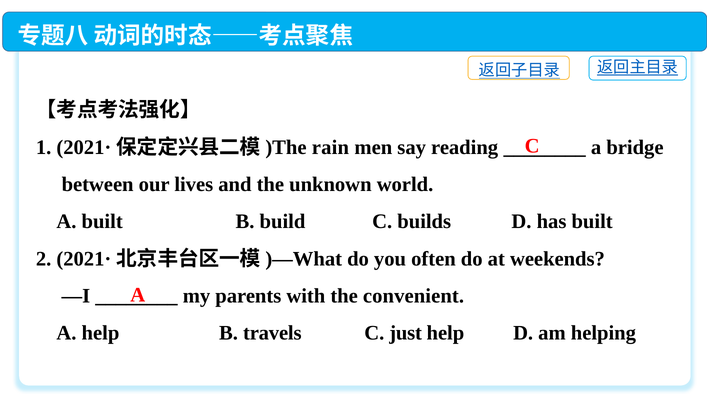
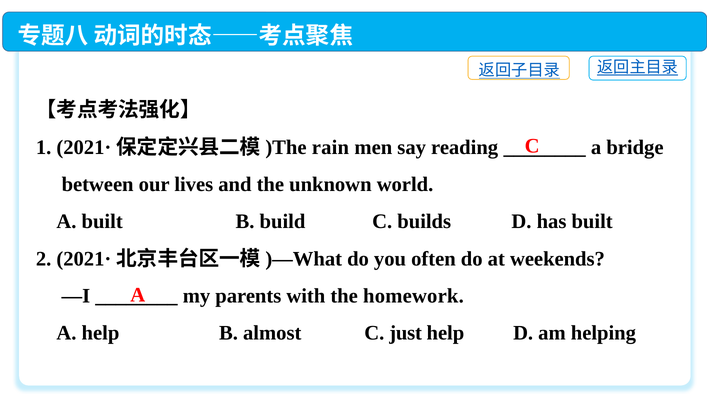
convenient: convenient -> homework
travels: travels -> almost
